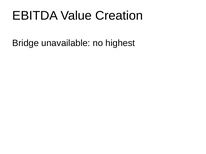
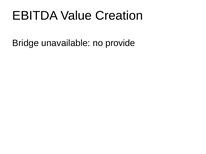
highest: highest -> provide
